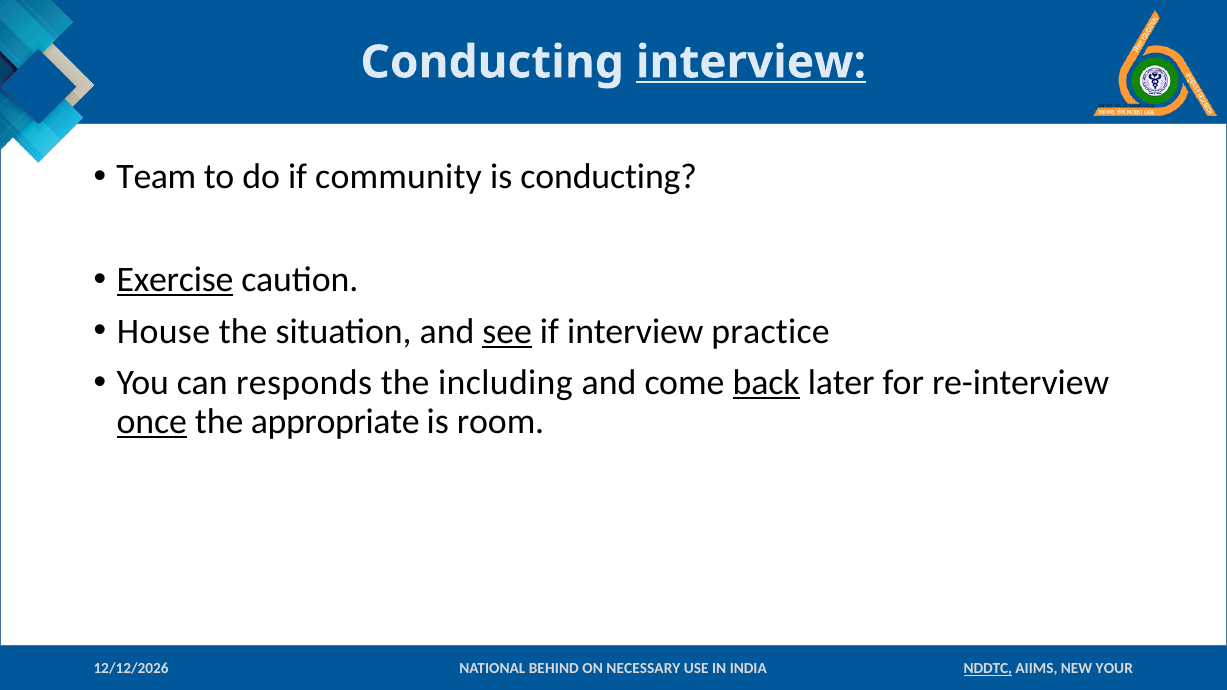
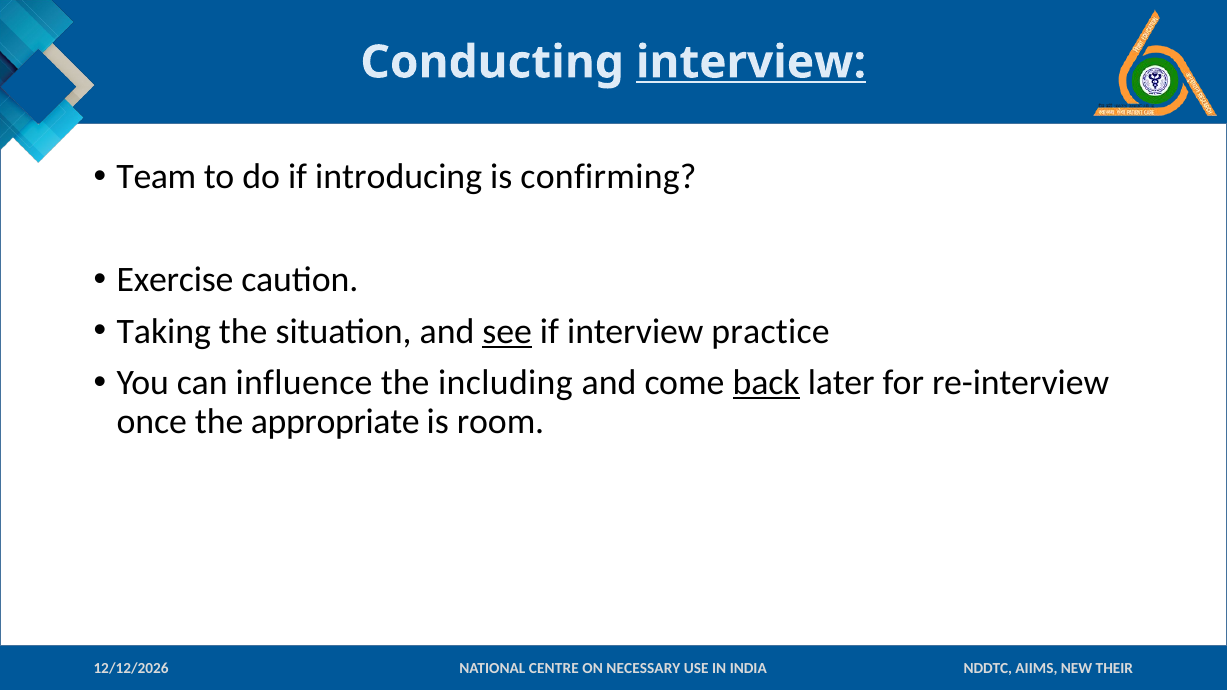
community: community -> introducing
is conducting: conducting -> confirming
Exercise underline: present -> none
House: House -> Taking
responds: responds -> influence
once underline: present -> none
BEHIND: BEHIND -> CENTRE
NDDTC underline: present -> none
YOUR: YOUR -> THEIR
